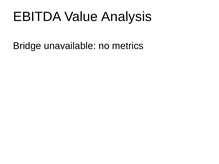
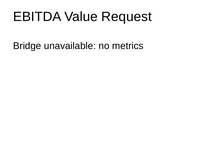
Analysis: Analysis -> Request
